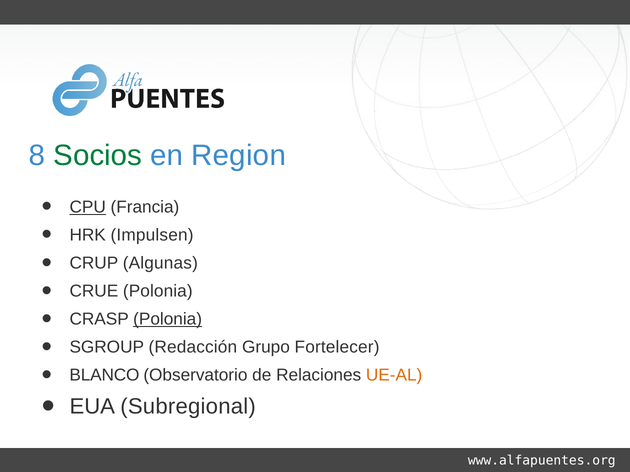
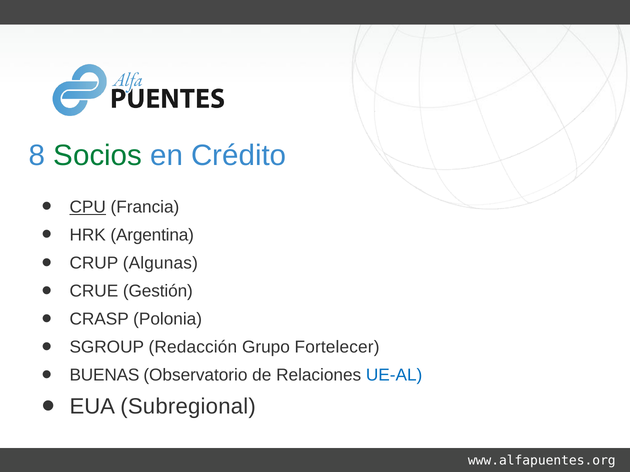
Region: Region -> Crédito
Impulsen: Impulsen -> Argentina
CRUE Polonia: Polonia -> Gestión
Polonia at (168, 319) underline: present -> none
BLANCO: BLANCO -> BUENAS
UE-AL colour: orange -> blue
